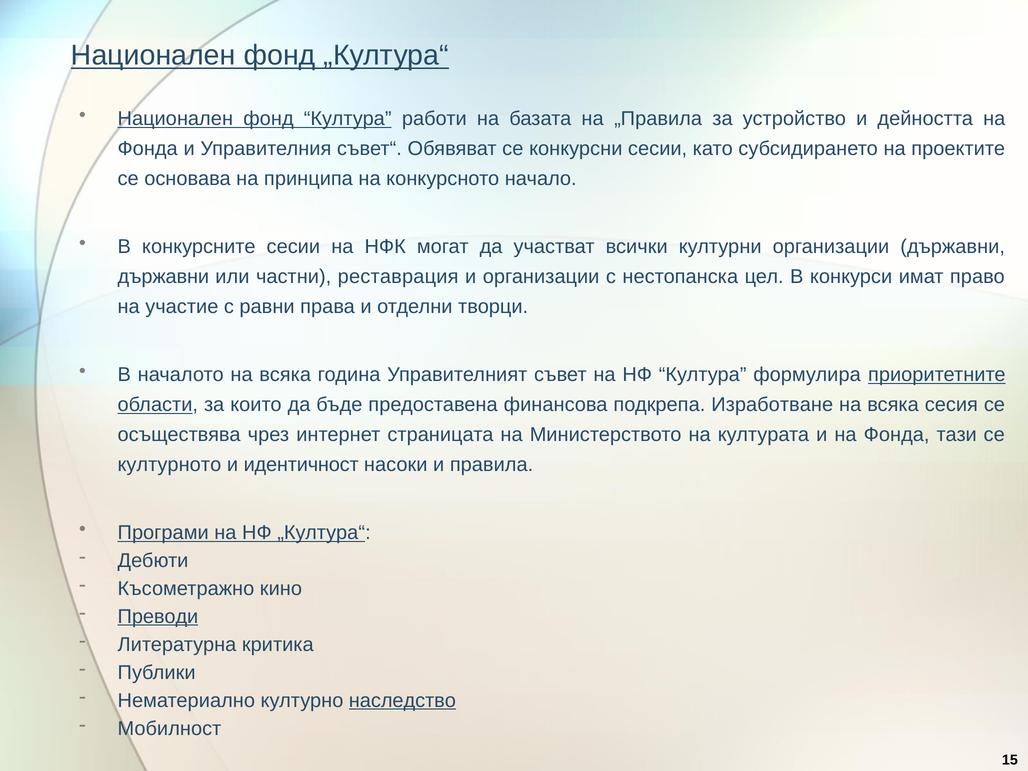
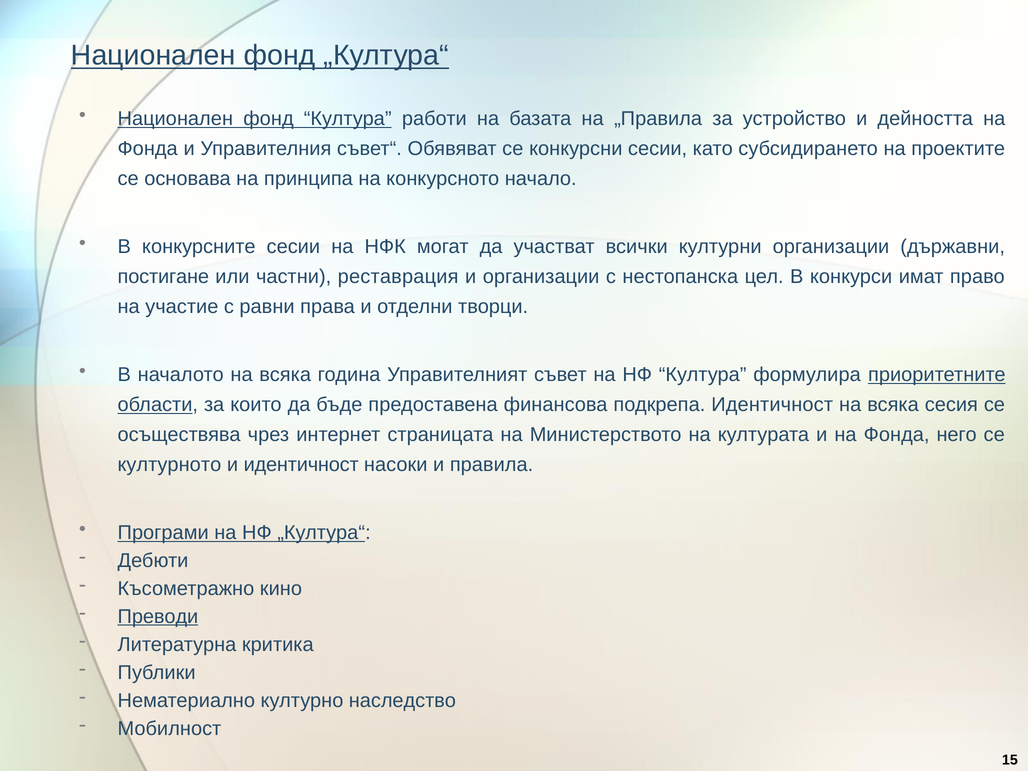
държавни at (163, 277): държавни -> постигане
подкрепа Изработване: Изработване -> Идентичност
тази: тази -> него
наследство underline: present -> none
